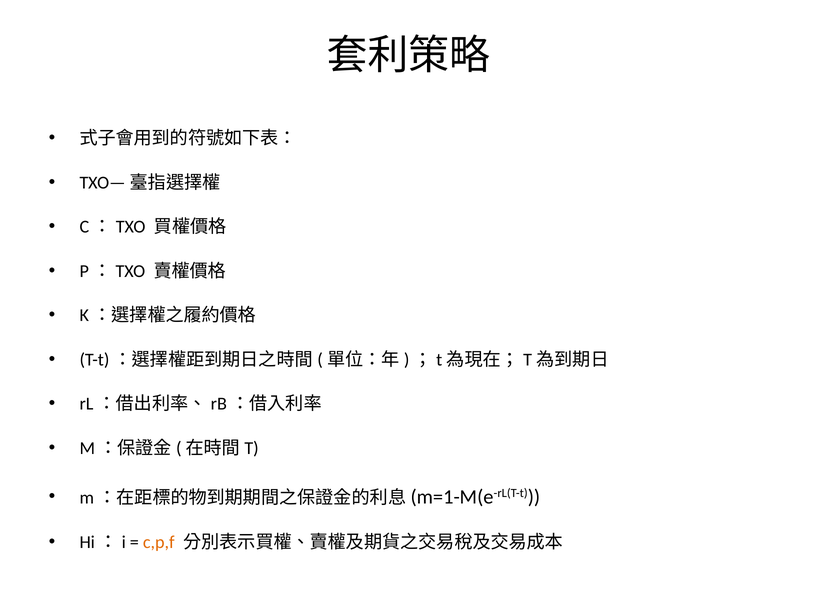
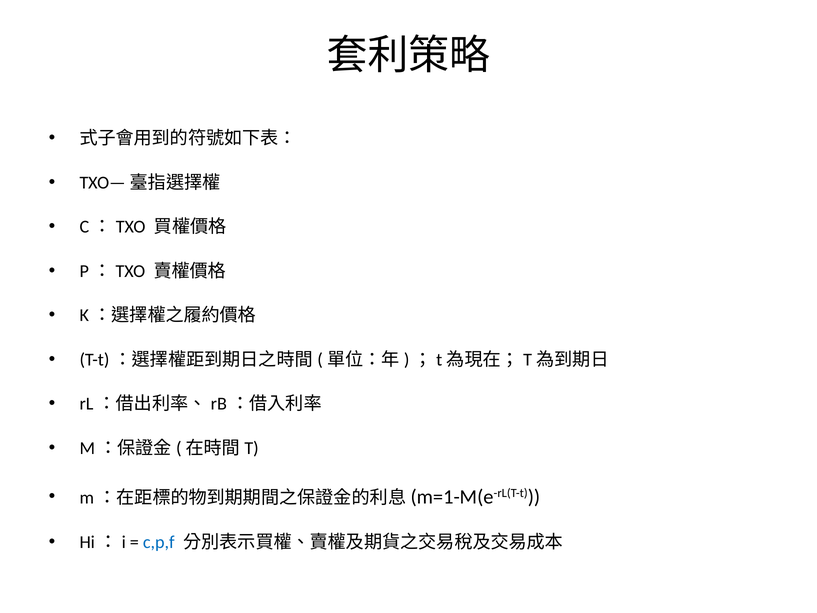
c,p,f colour: orange -> blue
